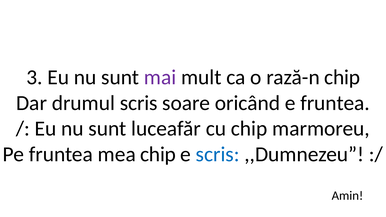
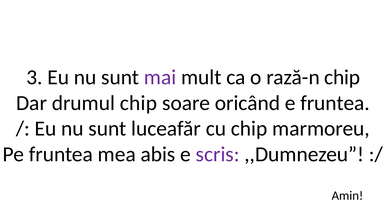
drumul scris: scris -> chip
mea chip: chip -> abis
scris at (218, 154) colour: blue -> purple
